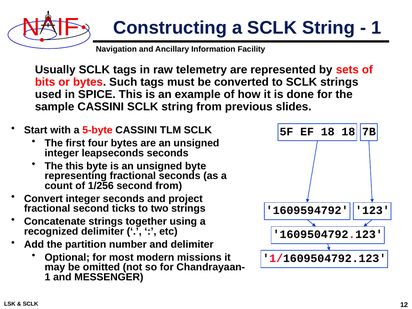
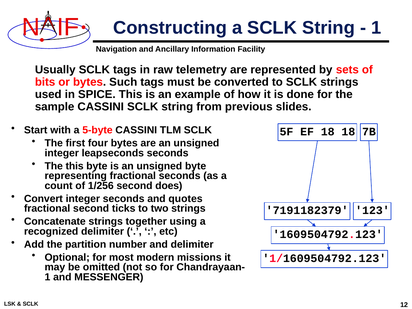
second from: from -> does
project: project -> quotes
1609594792: 1609594792 -> 7191182379
